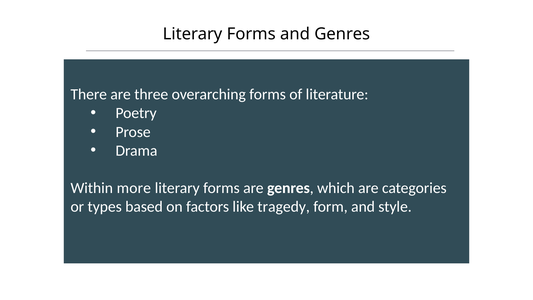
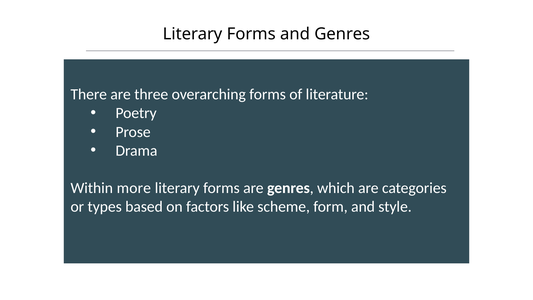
tragedy: tragedy -> scheme
